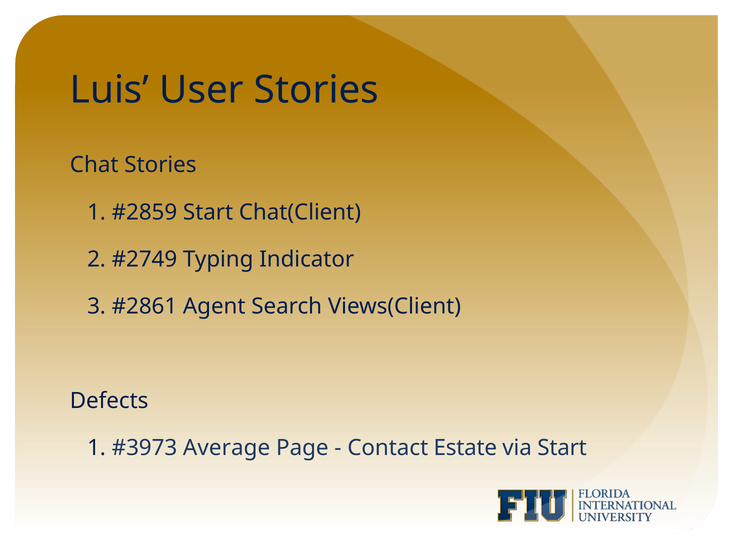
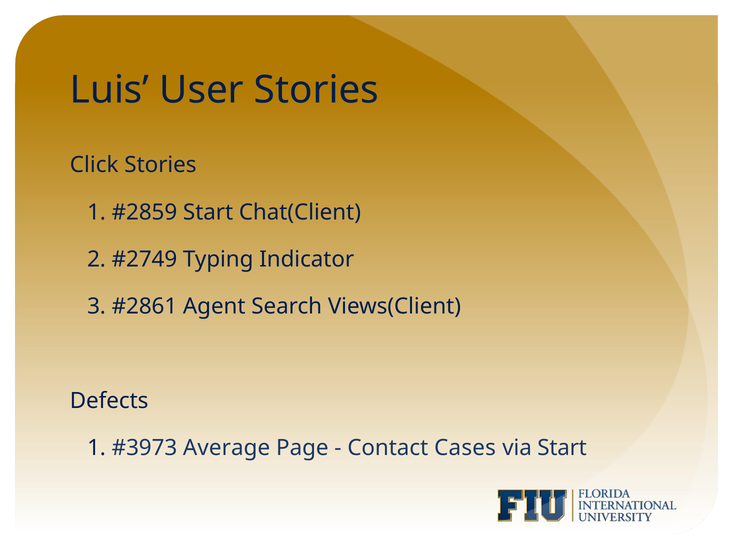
Chat: Chat -> Click
Estate: Estate -> Cases
